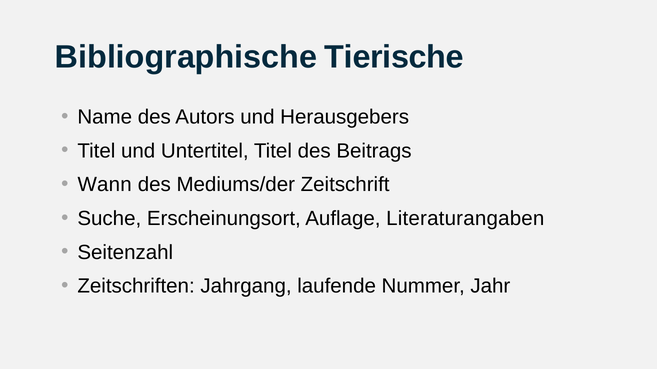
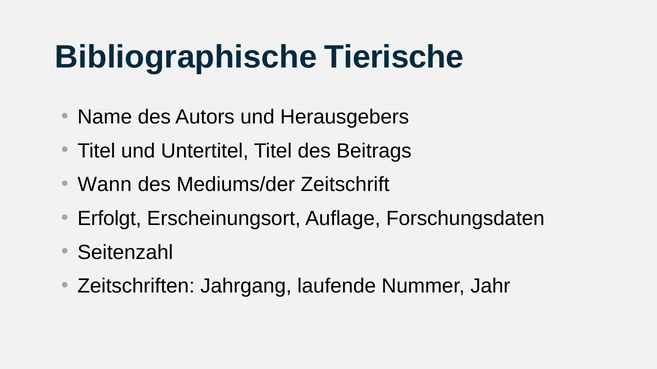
Suche: Suche -> Erfolgt
Literaturangaben: Literaturangaben -> Forschungsdaten
